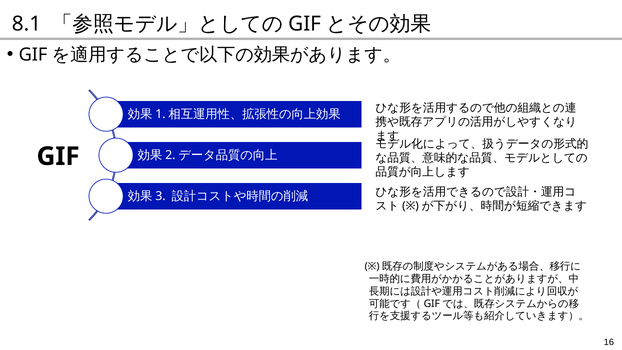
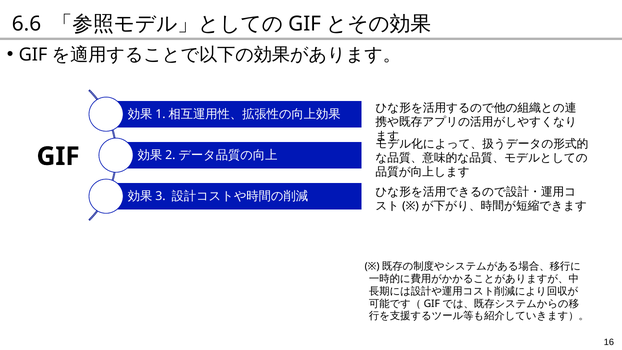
8.1: 8.1 -> 6.6
